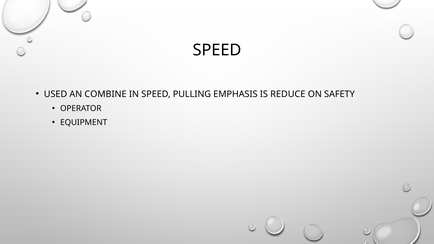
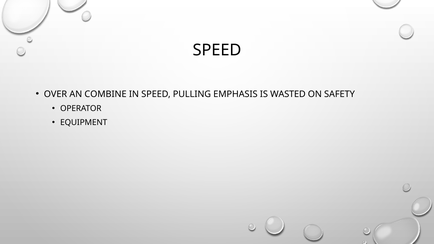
USED: USED -> OVER
REDUCE: REDUCE -> WASTED
